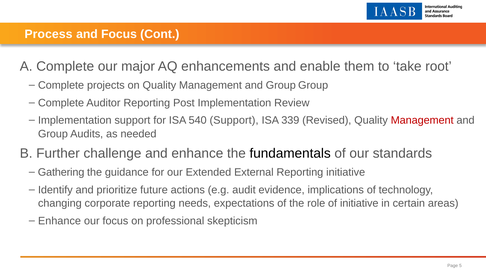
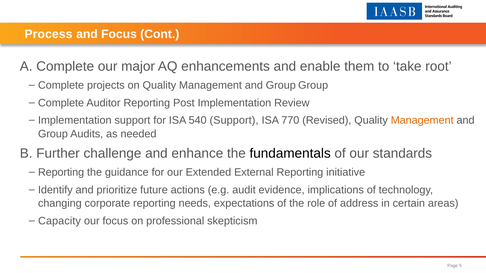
339: 339 -> 770
Management at (422, 121) colour: red -> orange
Gathering at (61, 173): Gathering -> Reporting
of initiative: initiative -> address
Enhance at (60, 221): Enhance -> Capacity
